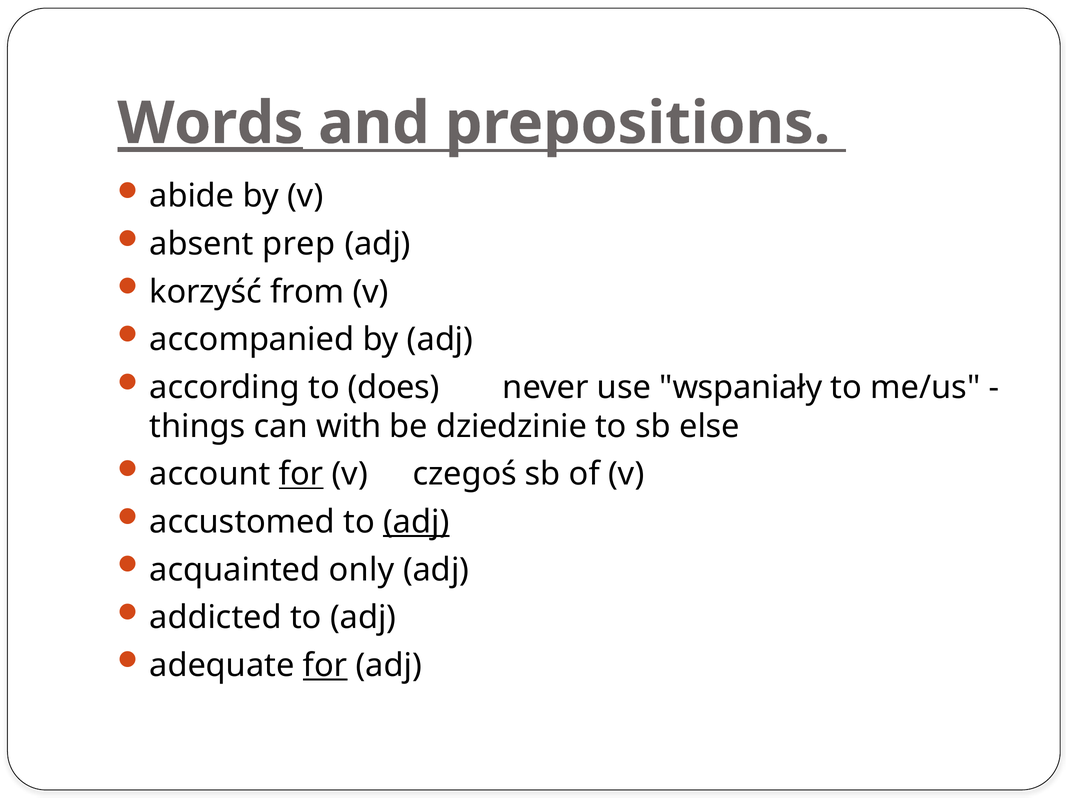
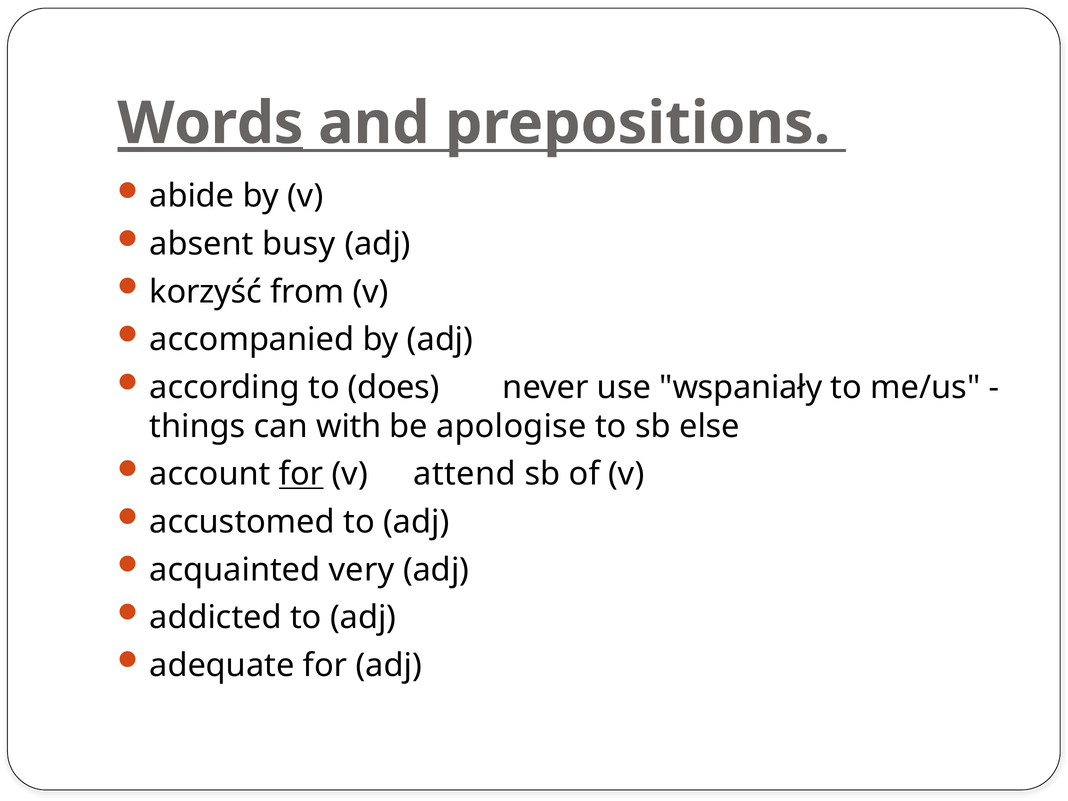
prep: prep -> busy
dziedzinie: dziedzinie -> apologise
czegoś: czegoś -> attend
adj at (416, 522) underline: present -> none
only: only -> very
for at (325, 665) underline: present -> none
